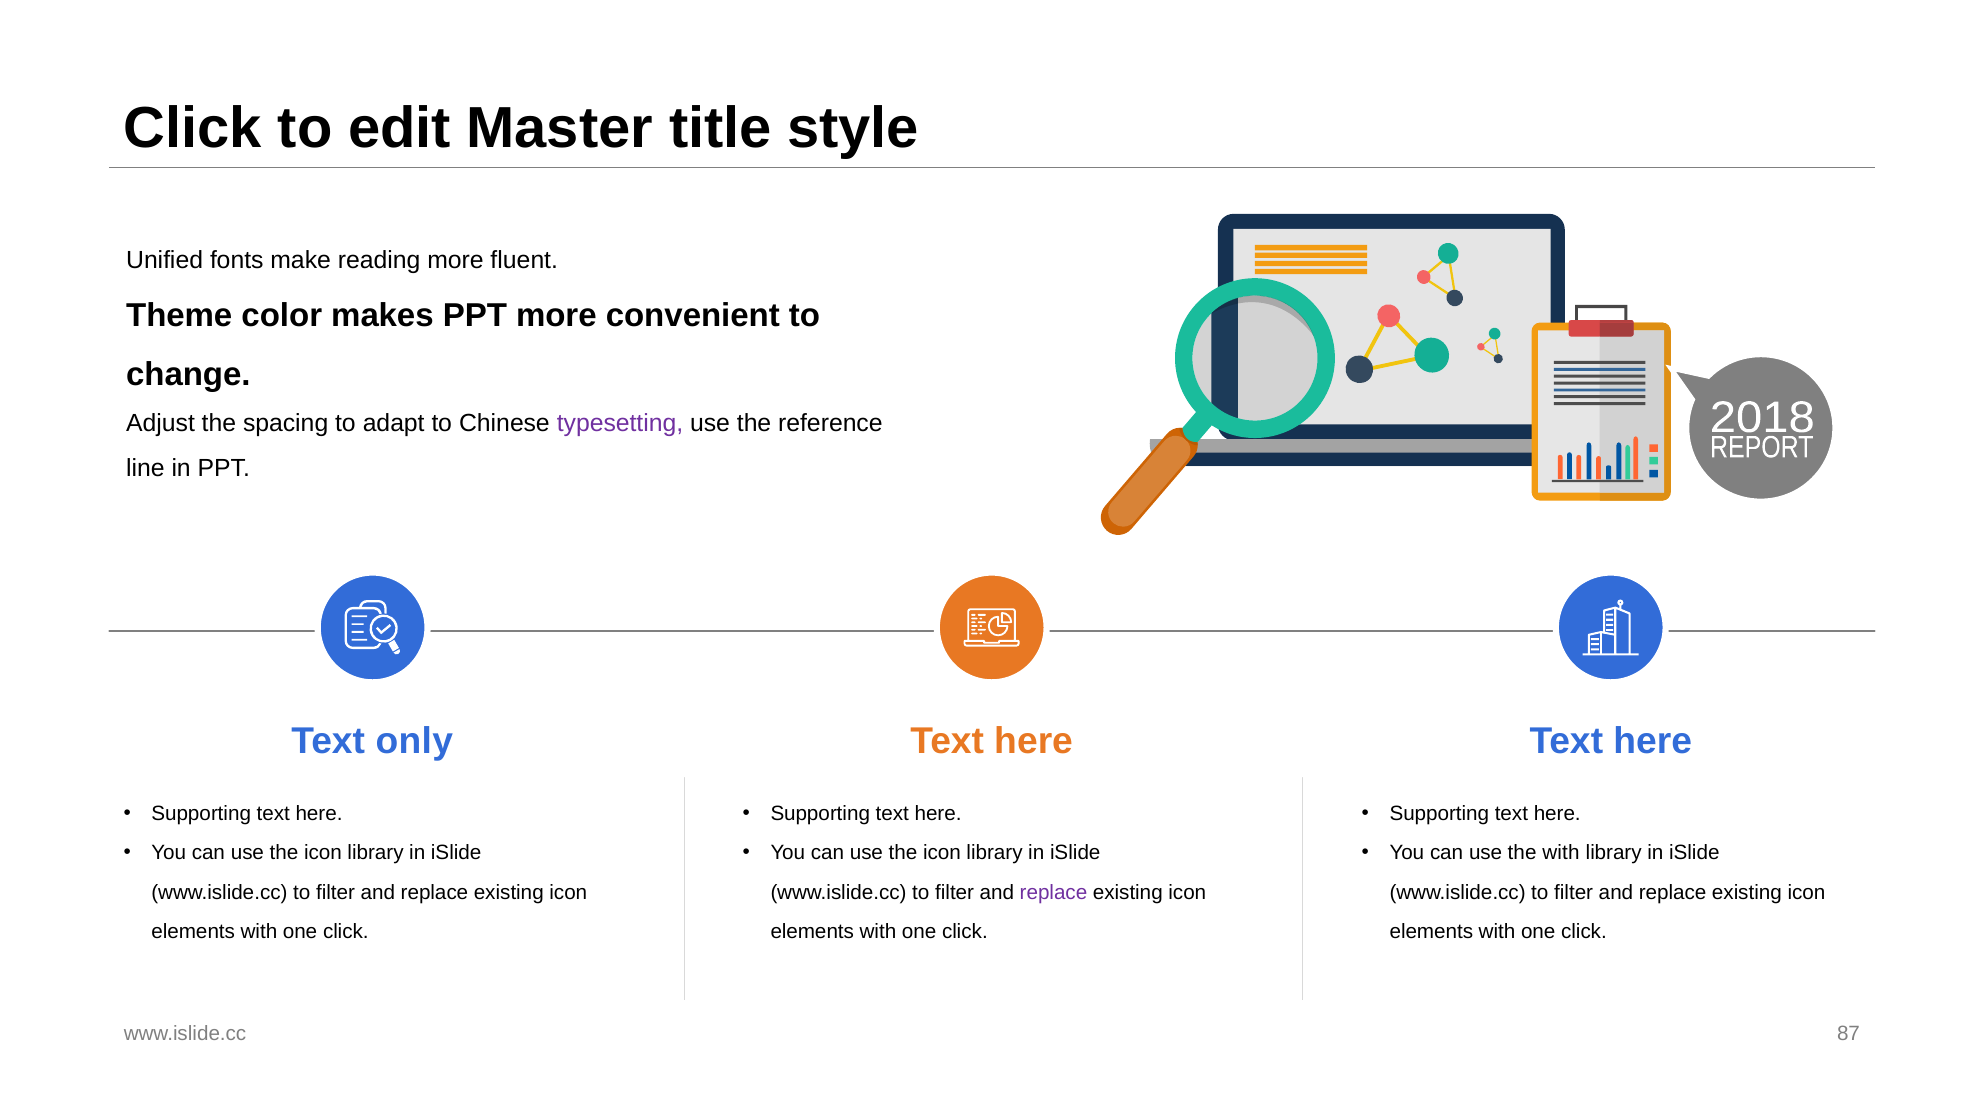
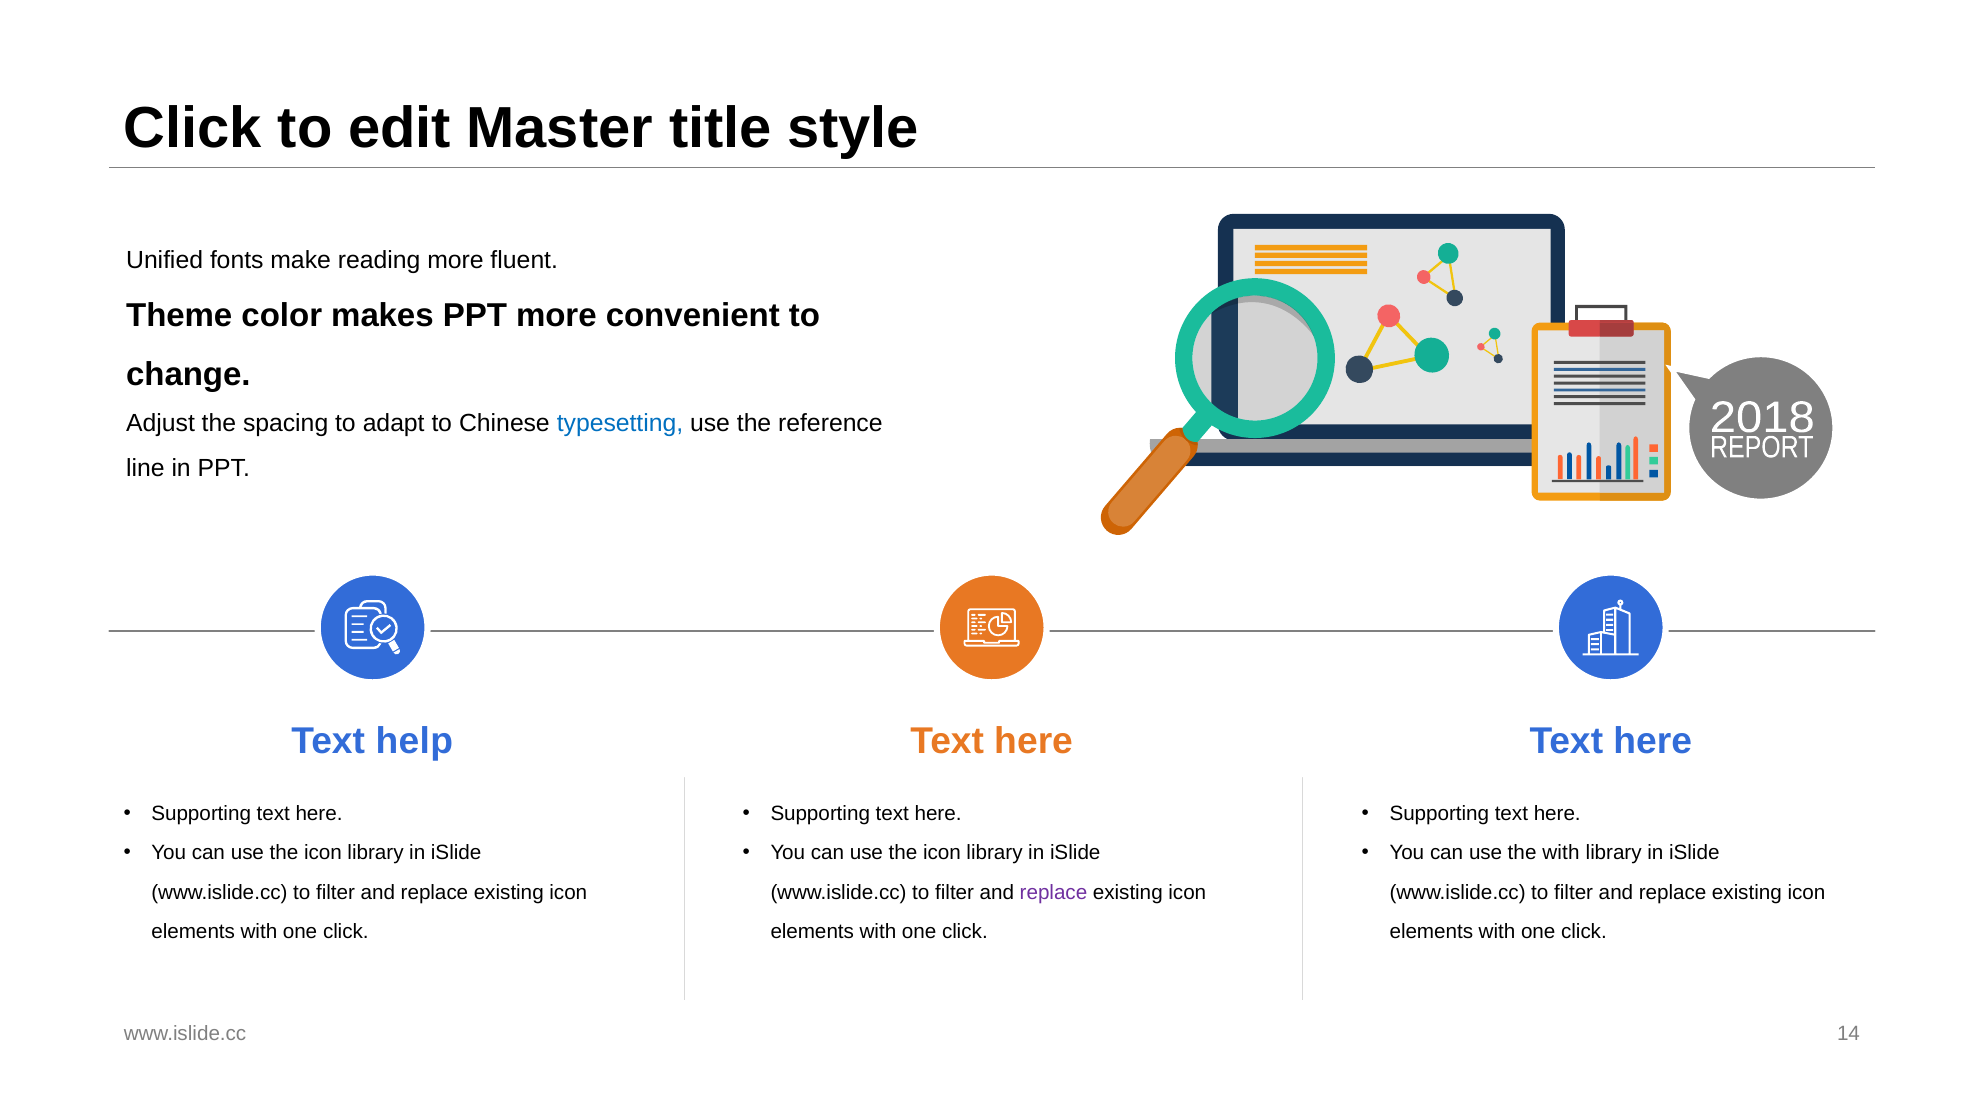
typesetting colour: purple -> blue
only: only -> help
87: 87 -> 14
